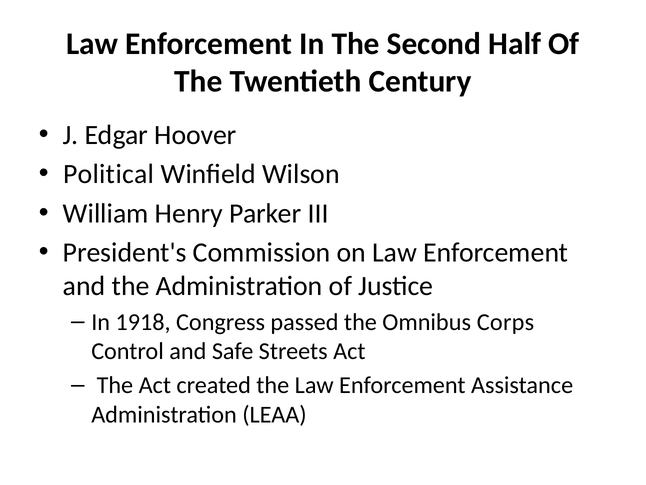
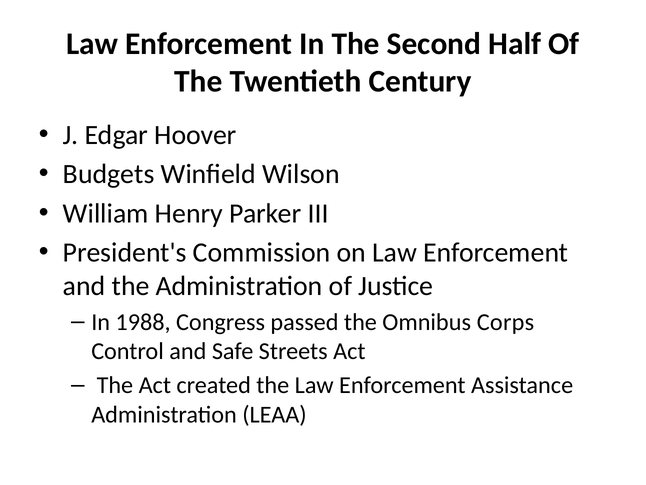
Political: Political -> Budgets
1918: 1918 -> 1988
